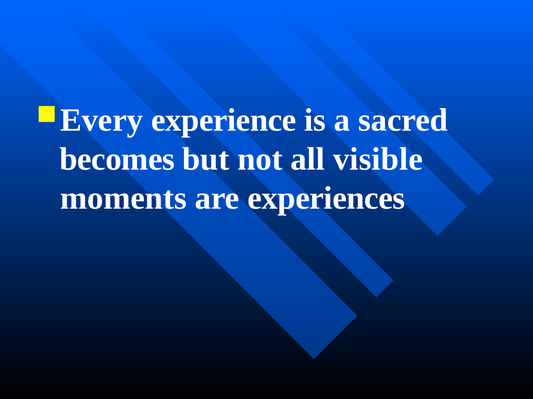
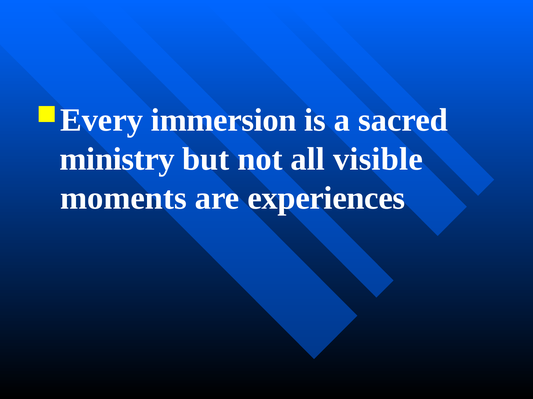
experience: experience -> immersion
becomes: becomes -> ministry
